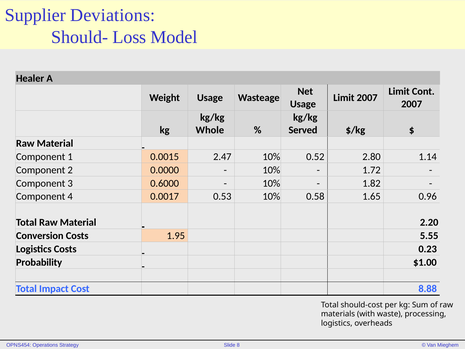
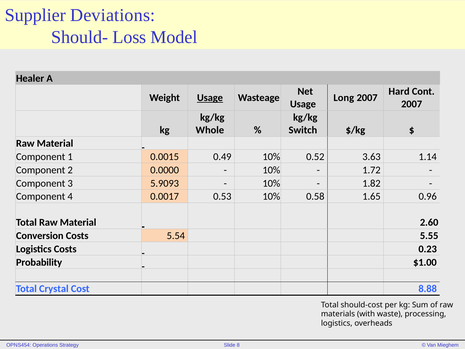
Limit at (399, 91): Limit -> Hard
Usage at (210, 98) underline: none -> present
Limit at (344, 98): Limit -> Long
Served: Served -> Switch
2.47: 2.47 -> 0.49
2.80: 2.80 -> 3.63
0.6000: 0.6000 -> 5.9093
2.20: 2.20 -> 2.60
1.95: 1.95 -> 5.54
Impact: Impact -> Crystal
